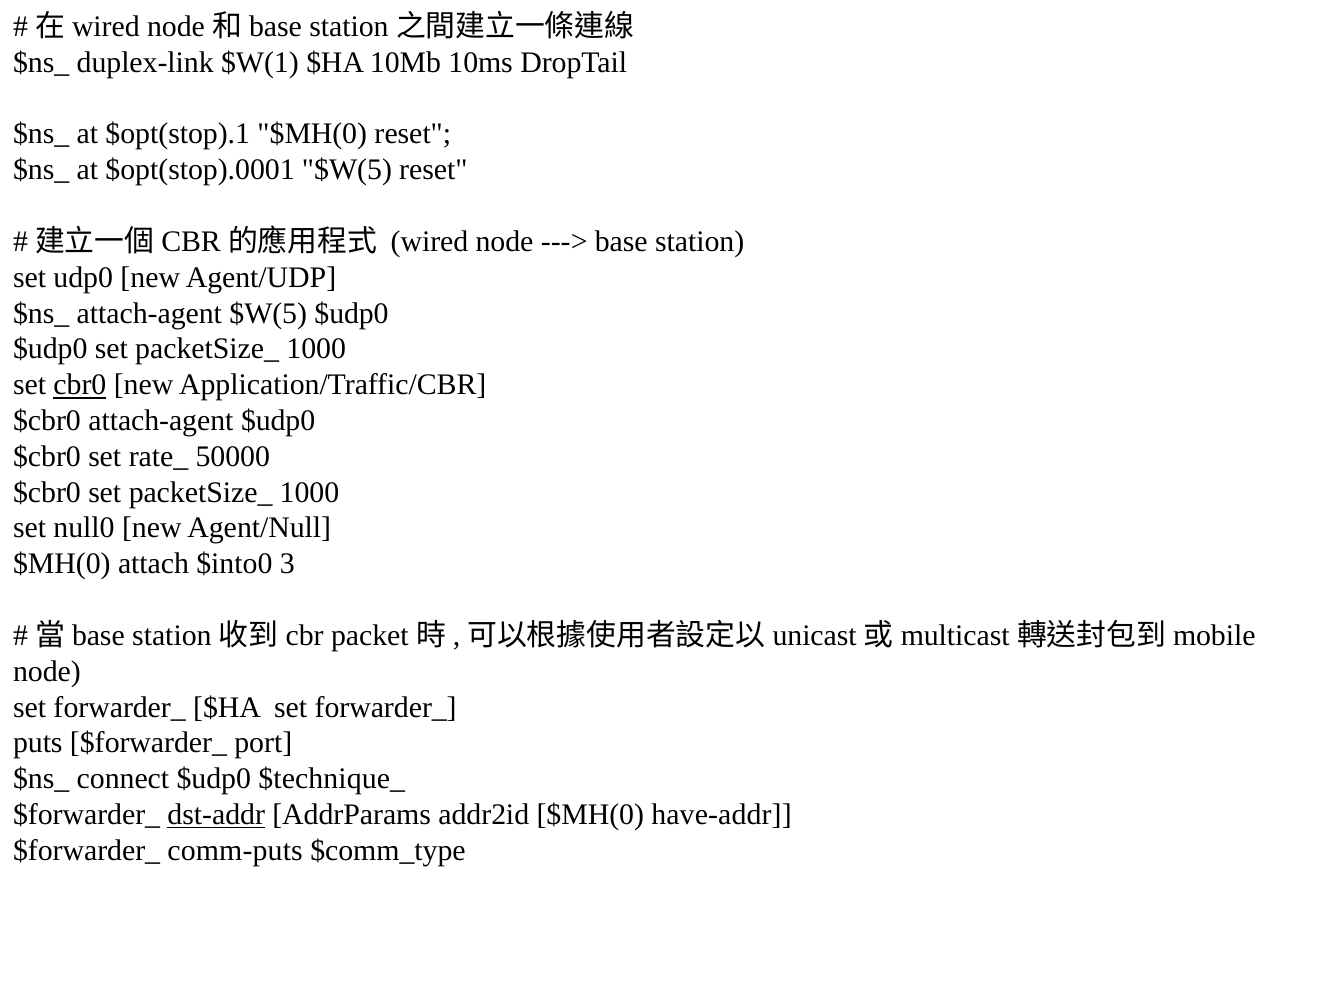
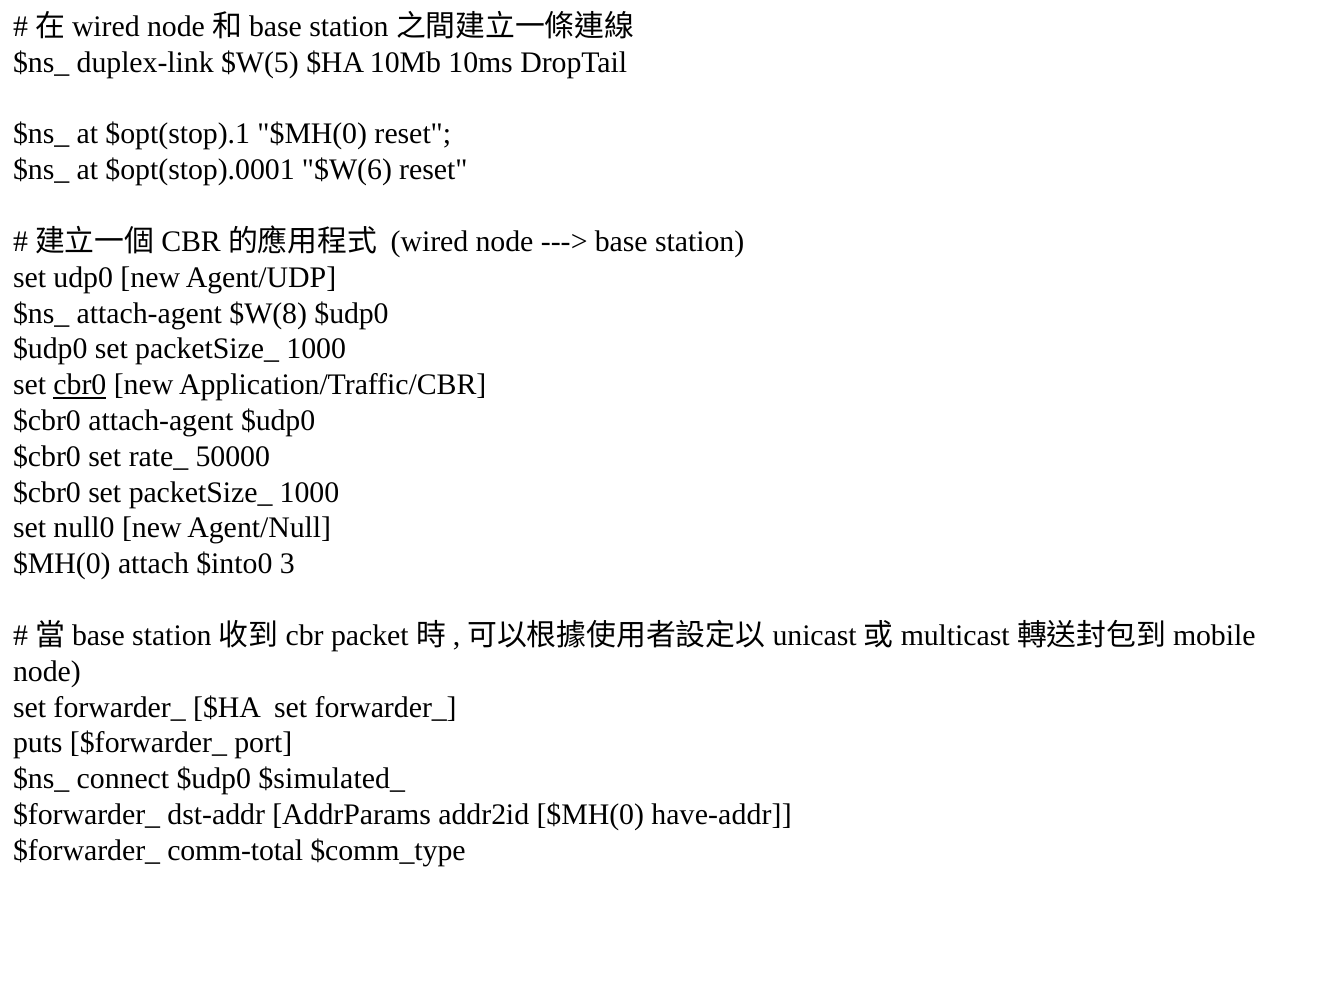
$W(1: $W(1 -> $W(5
$opt(stop).0001 $W(5: $W(5 -> $W(6
attach-agent $W(5: $W(5 -> $W(8
$technique_: $technique_ -> $simulated_
dst-addr underline: present -> none
comm-puts: comm-puts -> comm-total
